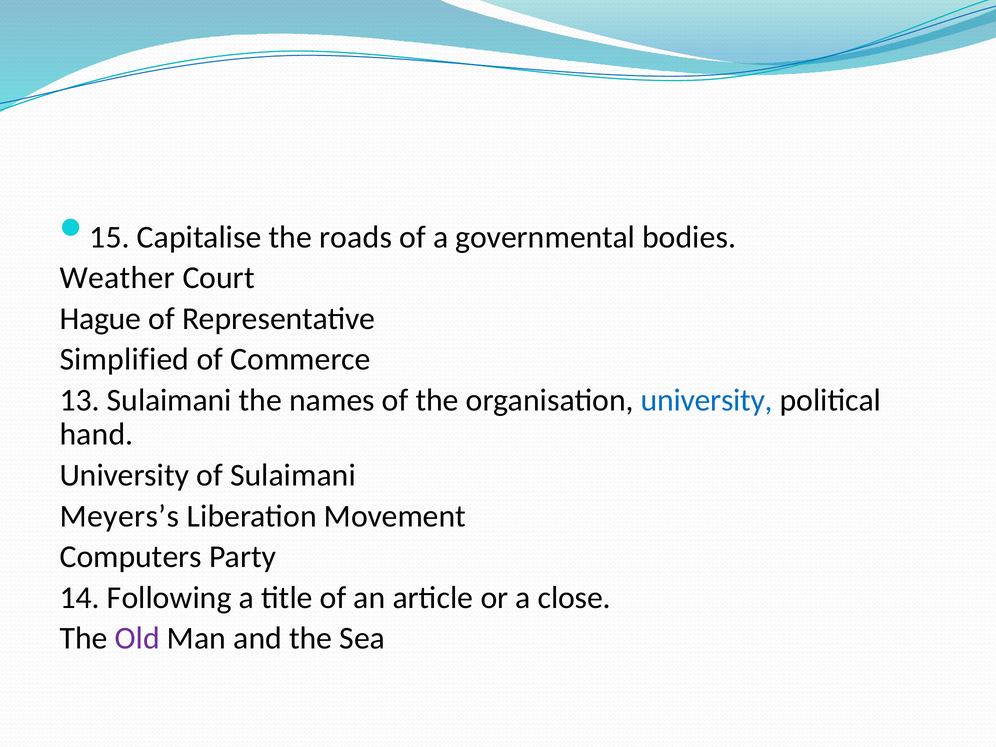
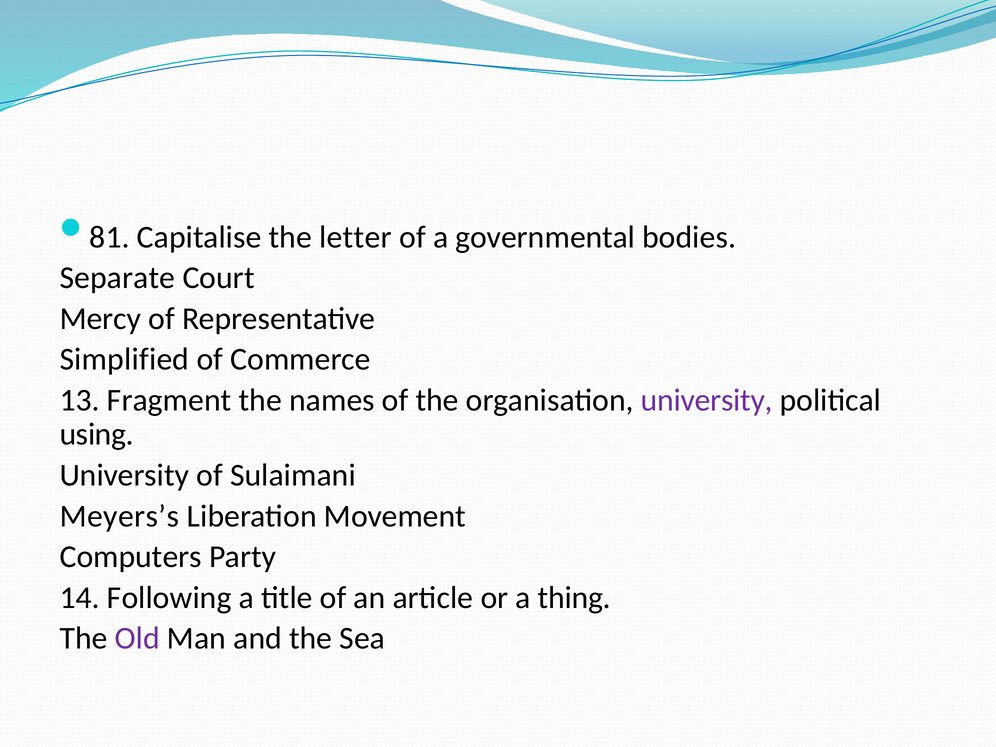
15: 15 -> 81
roads: roads -> letter
Weather: Weather -> Separate
Hague: Hague -> Mercy
13 Sulaimani: Sulaimani -> Fragment
university at (707, 400) colour: blue -> purple
hand: hand -> using
close: close -> thing
